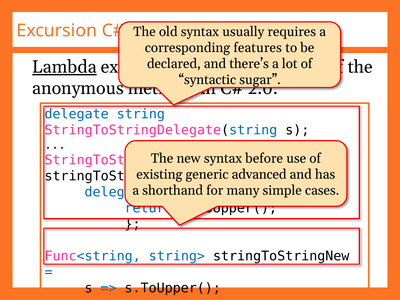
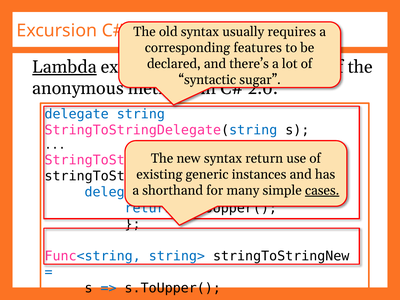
before at (264, 158): before -> return
advanced: advanced -> instances
cases underline: none -> present
